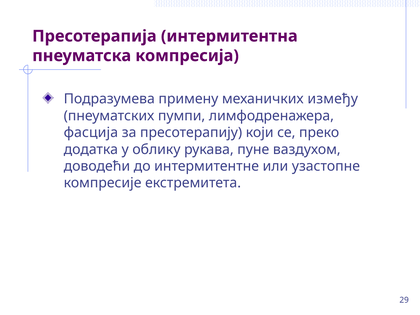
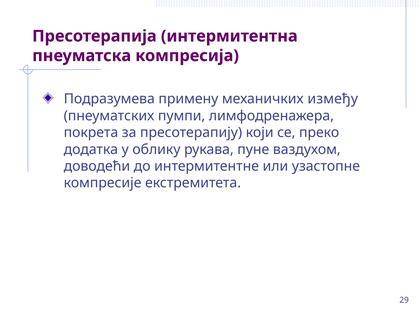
фасција: фасција -> покрета
